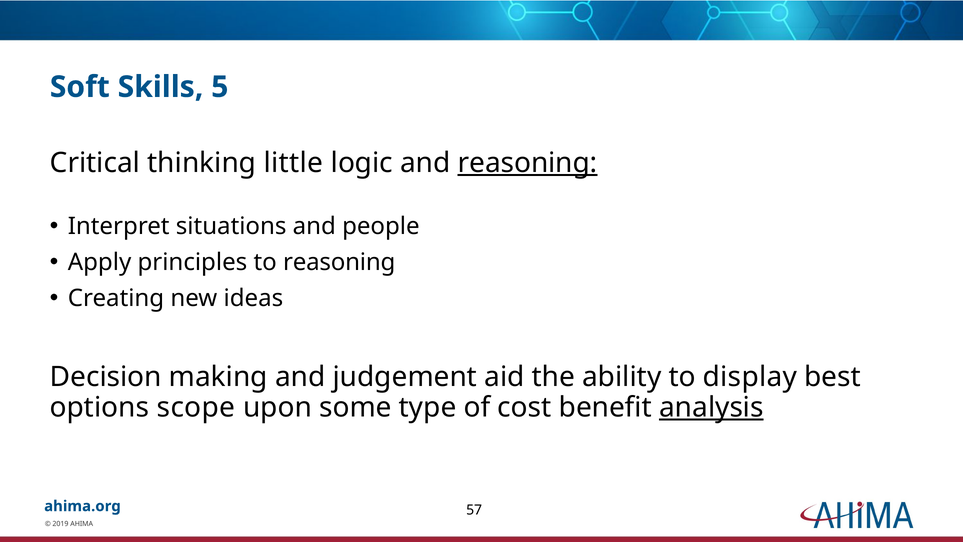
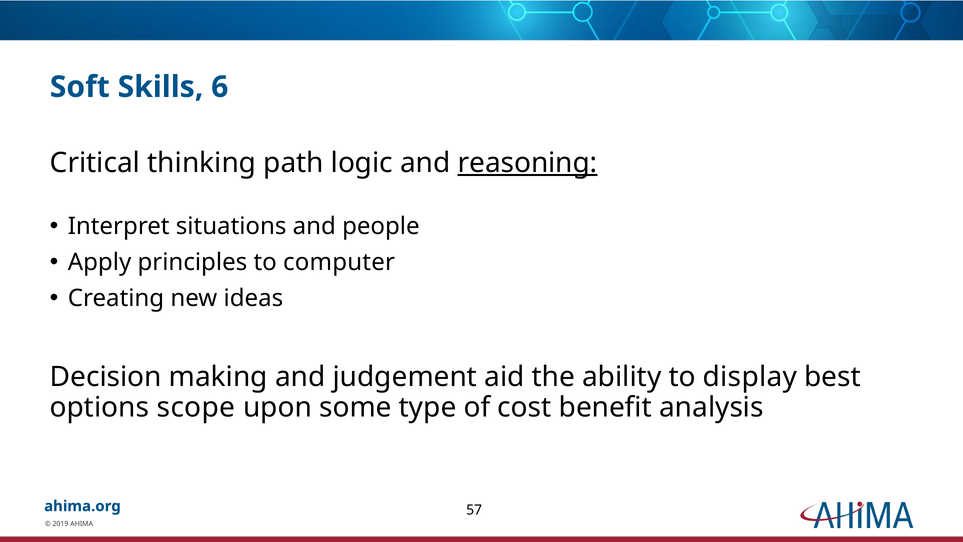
5: 5 -> 6
little: little -> path
to reasoning: reasoning -> computer
analysis underline: present -> none
